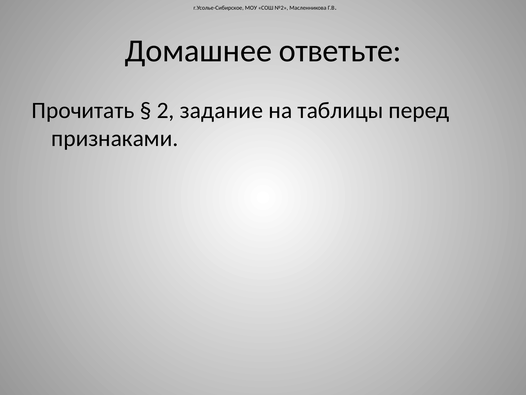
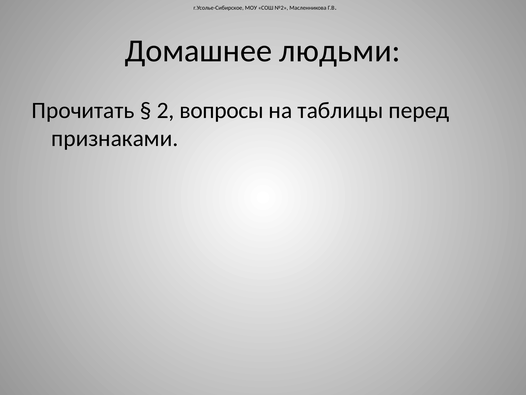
ответьте: ответьте -> людьми
задание: задание -> вопросы
